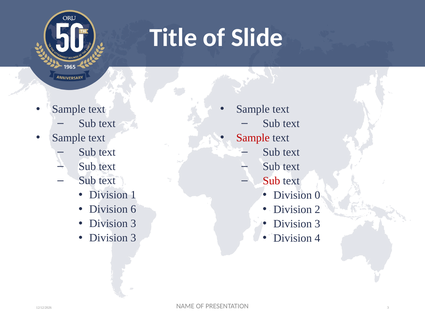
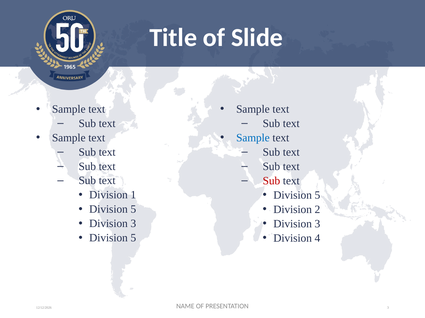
Sample at (253, 138) colour: red -> blue
0 at (317, 195): 0 -> 5
6 at (133, 210): 6 -> 5
3 at (133, 238): 3 -> 5
